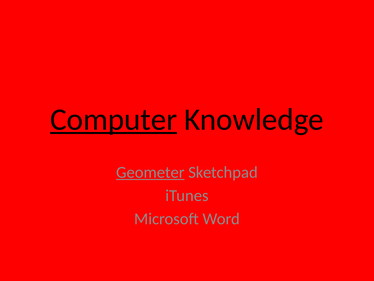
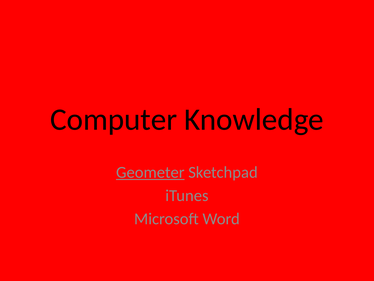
Computer underline: present -> none
